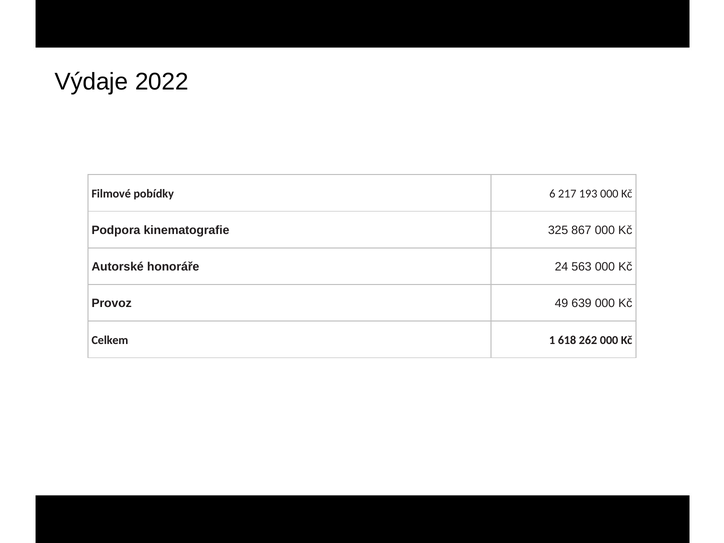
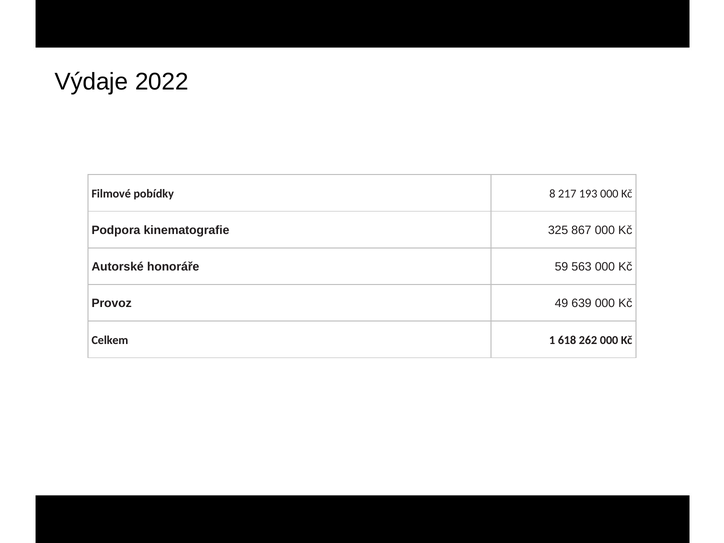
6: 6 -> 8
24: 24 -> 59
